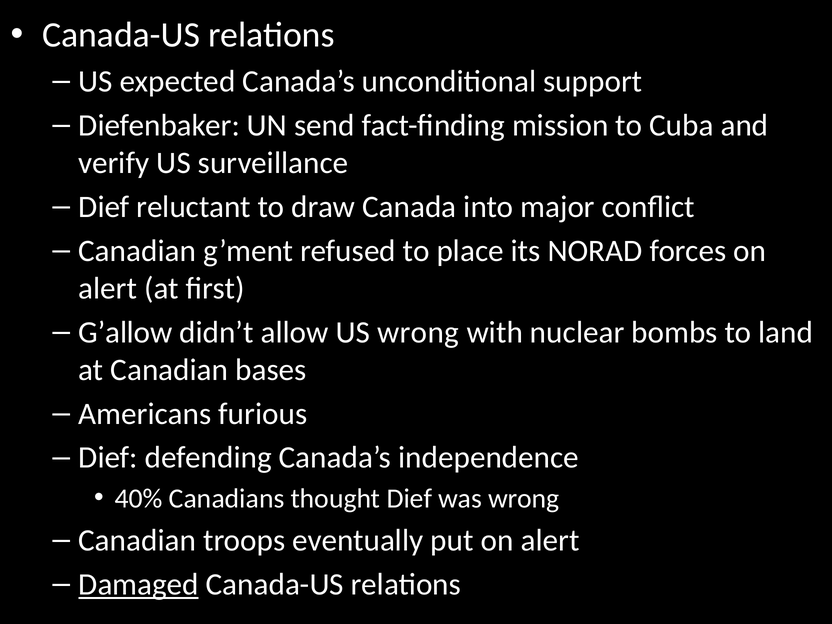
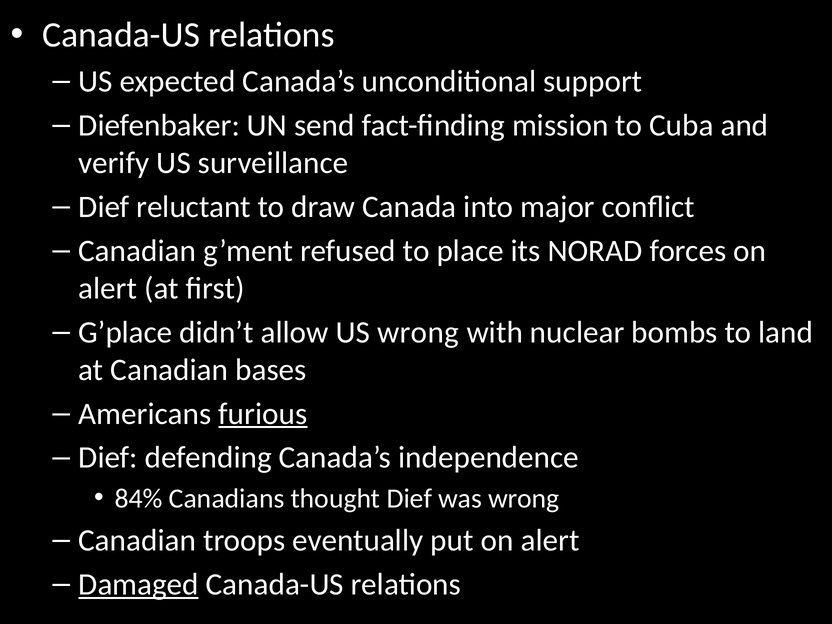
G’allow: G’allow -> G’place
furious underline: none -> present
40%: 40% -> 84%
